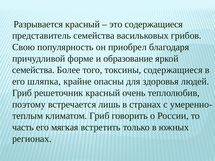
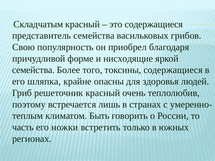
Разрывается: Разрывается -> Складчатым
образование: образование -> нисходящие
климатом Гриб: Гриб -> Быть
мягкая: мягкая -> ножки
